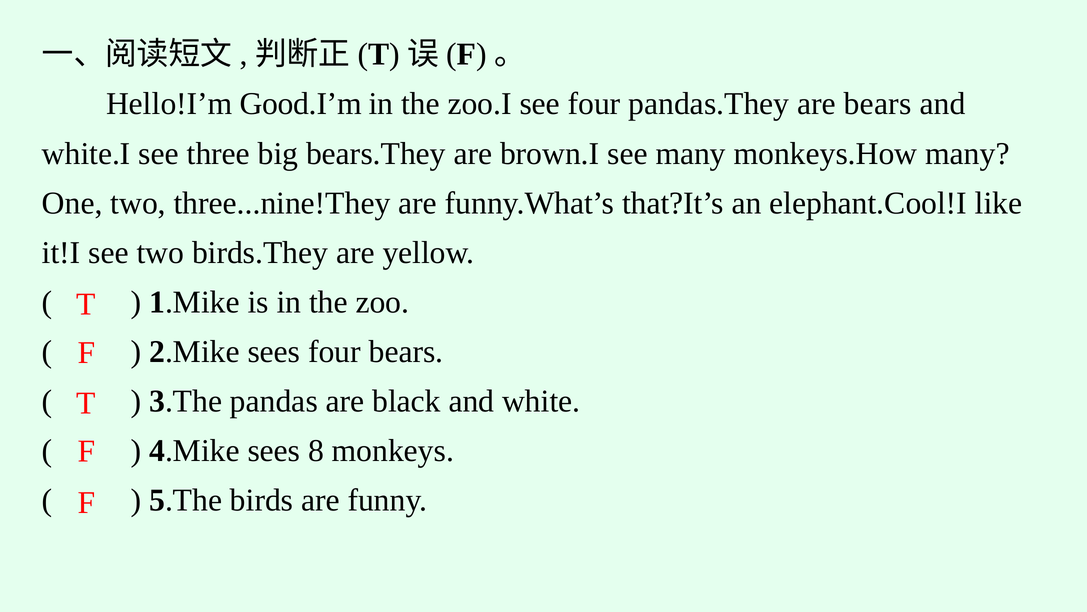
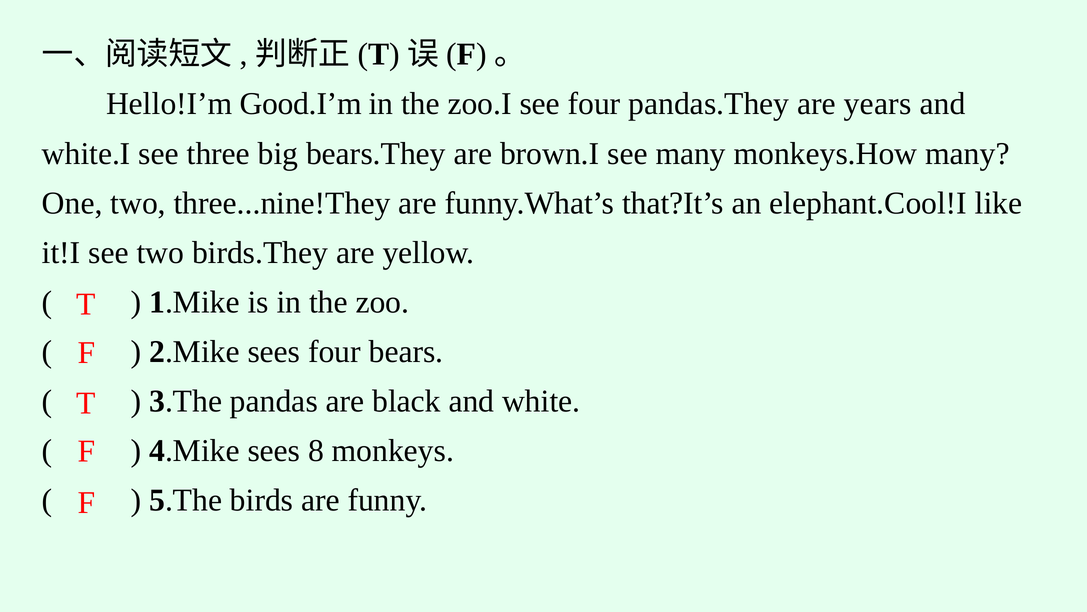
are bears: bears -> years
